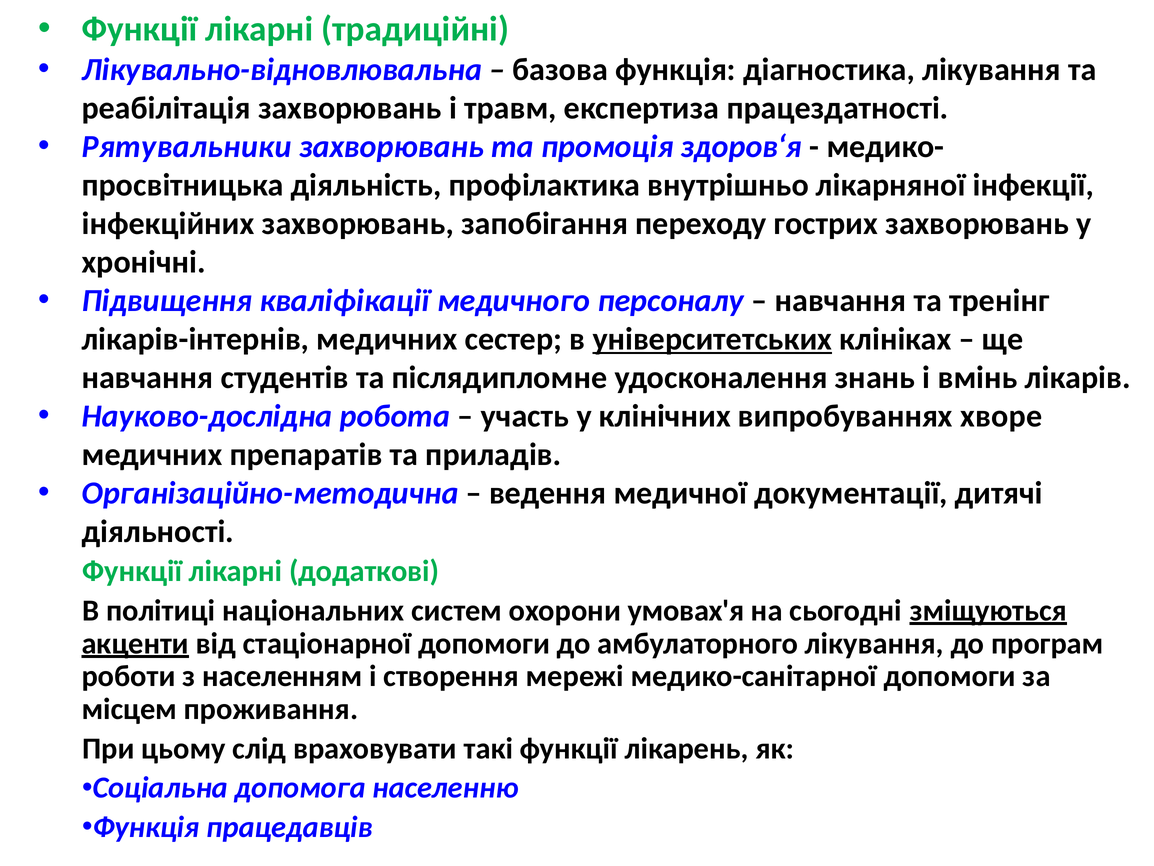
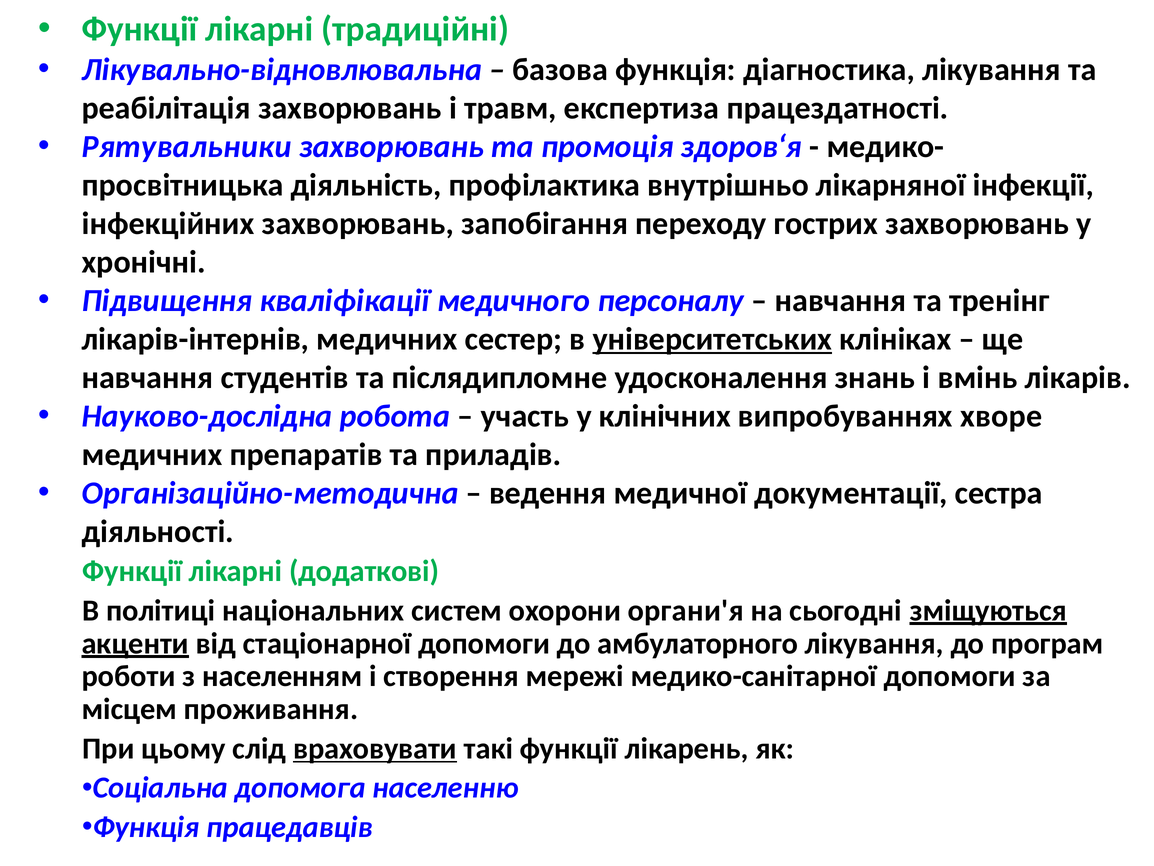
дитячі: дитячі -> сестра
умовах'я: умовах'я -> органи'я
враховувати underline: none -> present
